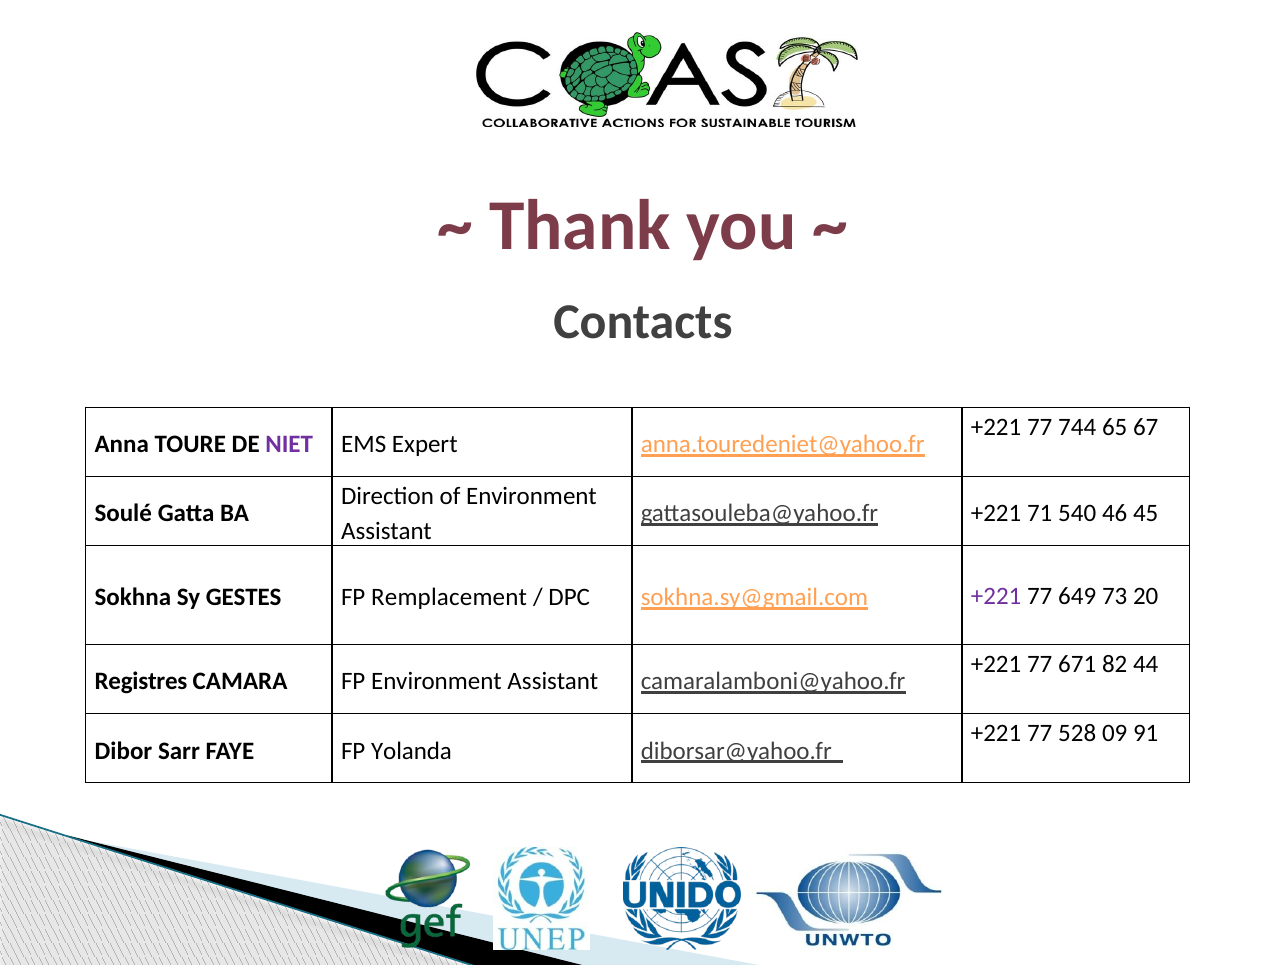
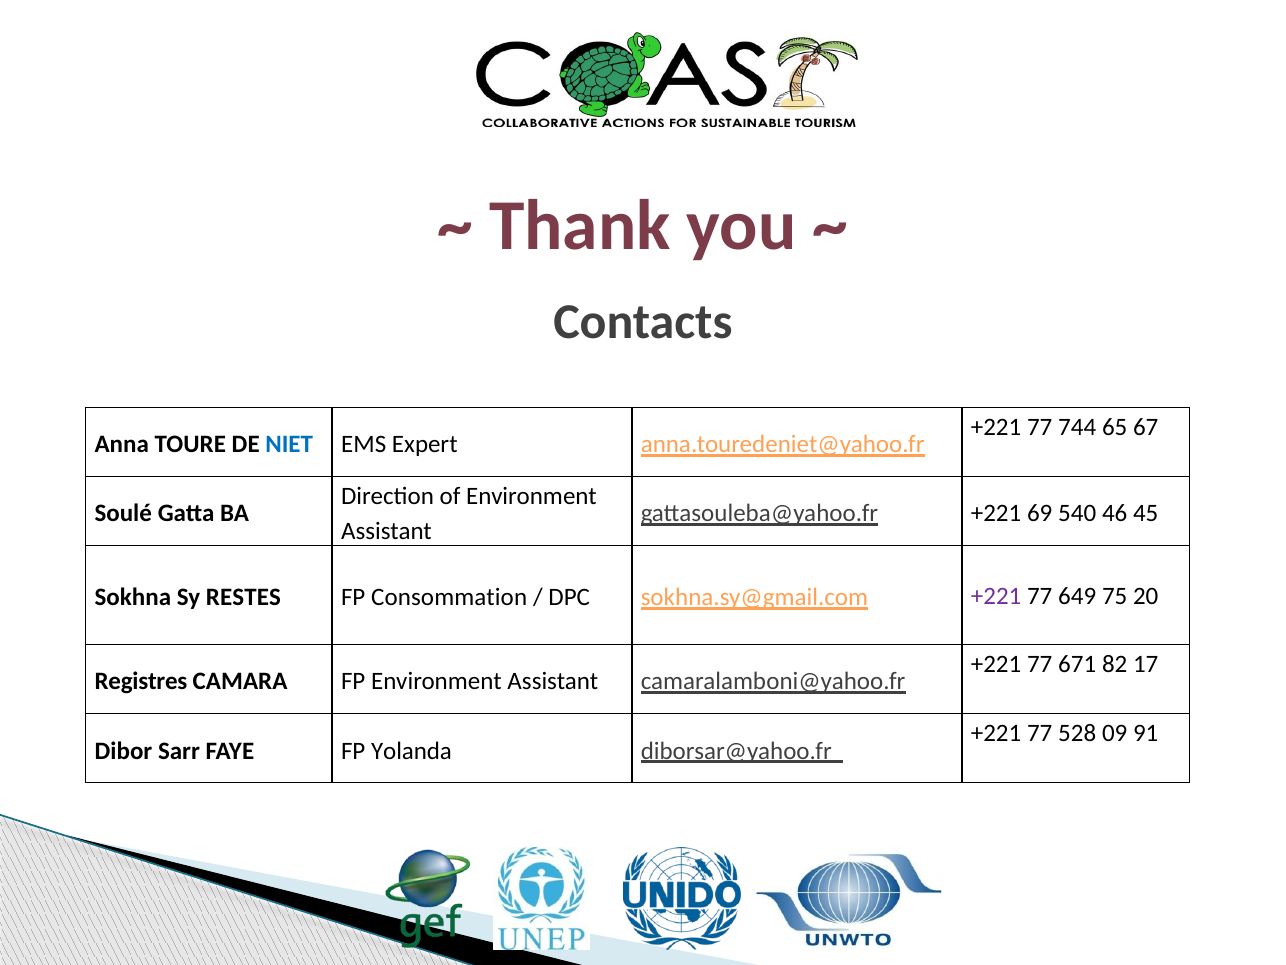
NIET colour: purple -> blue
71: 71 -> 69
GESTES: GESTES -> RESTES
Remplacement: Remplacement -> Consommation
73: 73 -> 75
44: 44 -> 17
